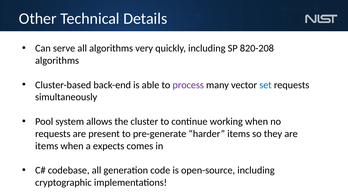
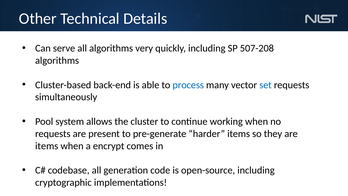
820-208: 820-208 -> 507-208
process colour: purple -> blue
expects: expects -> encrypt
